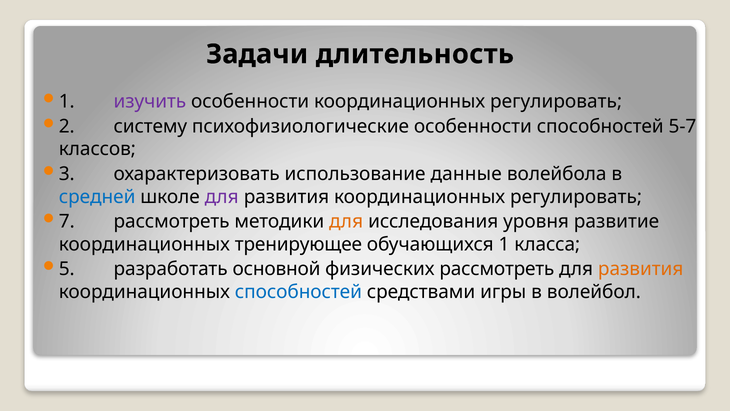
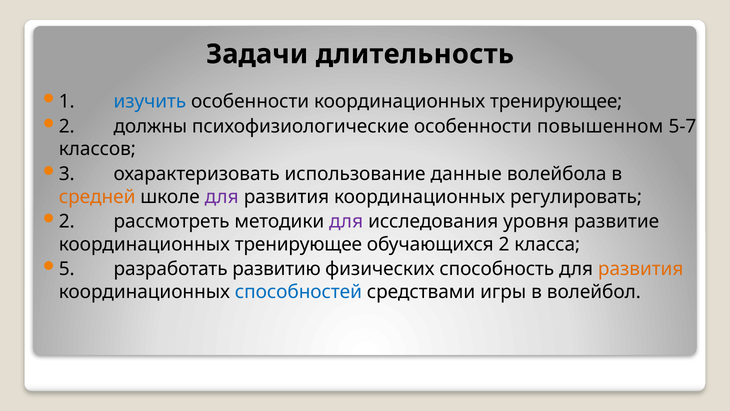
изучить colour: purple -> blue
особенности координационных регулировать: регулировать -> тренирующее
систему: систему -> должны
особенности способностей: способностей -> повышенном
средней colour: blue -> orange
7 at (67, 221): 7 -> 2
для at (346, 221) colour: orange -> purple
обучающихся 1: 1 -> 2
основной: основной -> развитию
физических рассмотреть: рассмотреть -> способность
